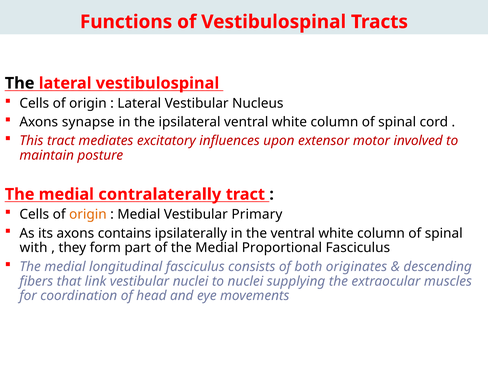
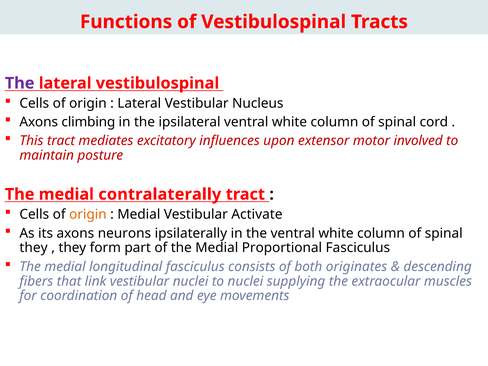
The at (20, 83) colour: black -> purple
synapse: synapse -> climbing
Primary: Primary -> Activate
contains: contains -> neurons
with at (34, 248): with -> they
